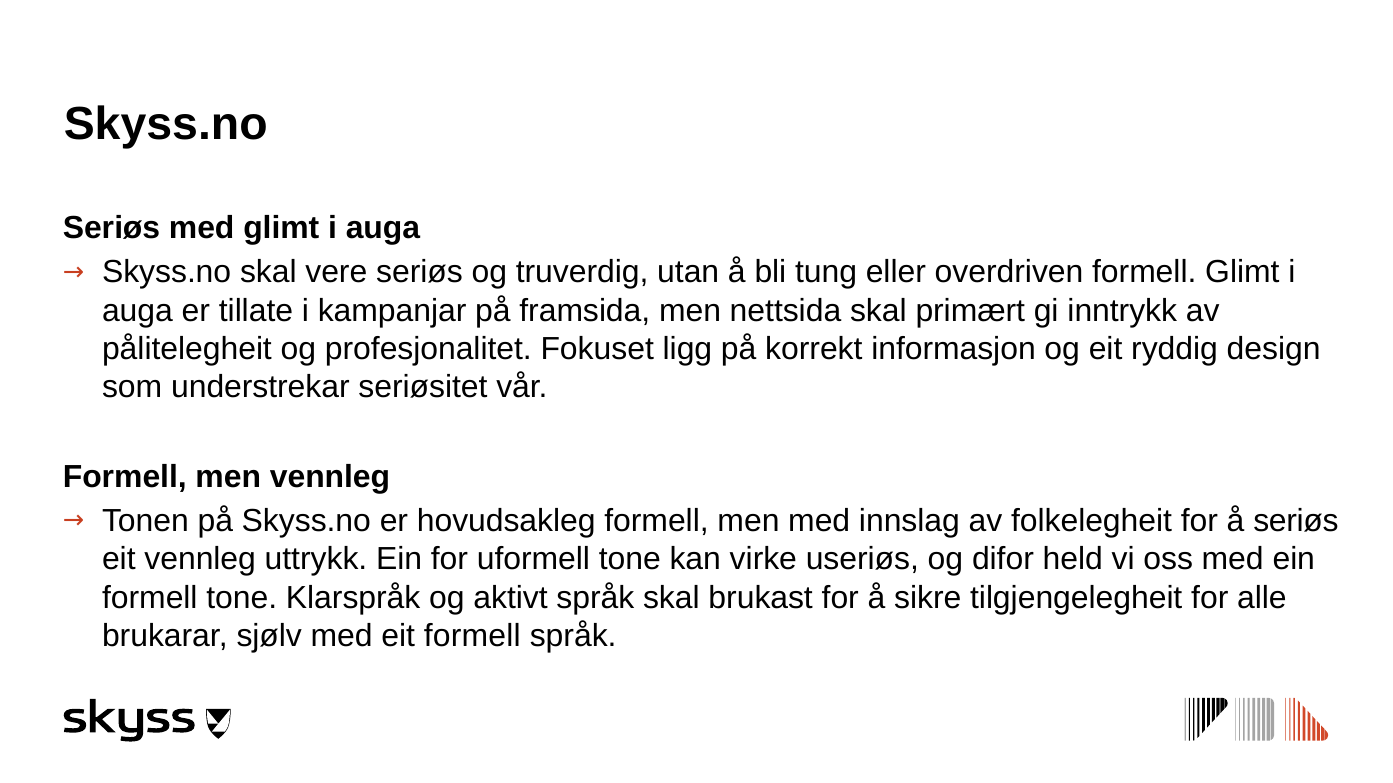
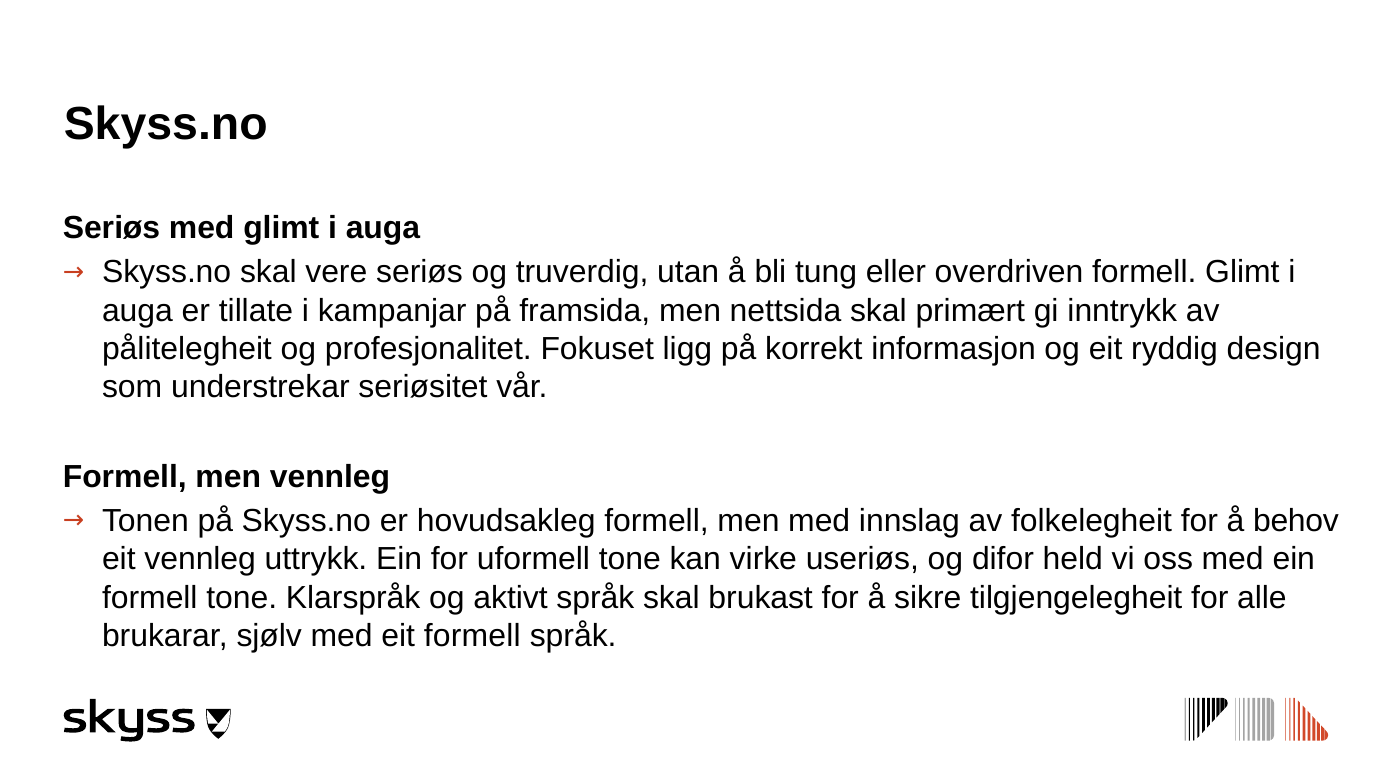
å seriøs: seriøs -> behov
